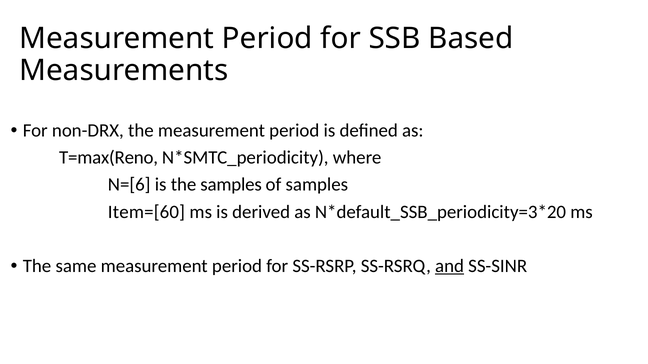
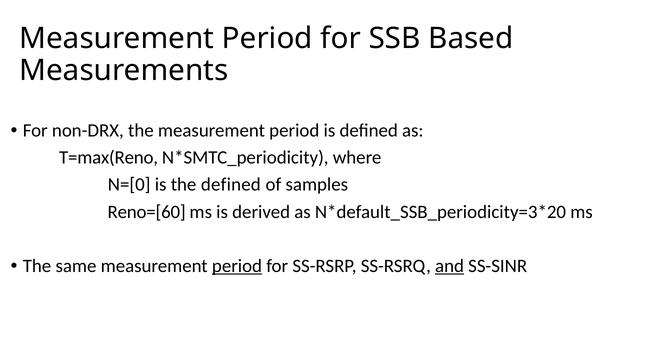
N=[6: N=[6 -> N=[0
the samples: samples -> defined
Item=[60: Item=[60 -> Reno=[60
period at (237, 266) underline: none -> present
